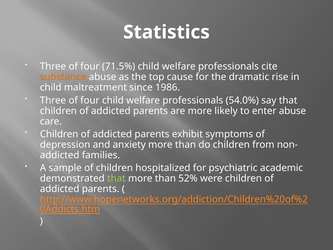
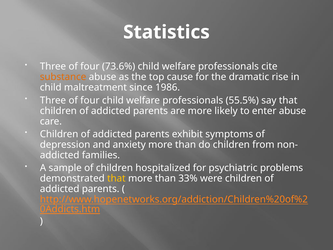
71.5%: 71.5% -> 73.6%
54.0%: 54.0% -> 55.5%
academic: academic -> problems
that at (116, 178) colour: light green -> yellow
52%: 52% -> 33%
